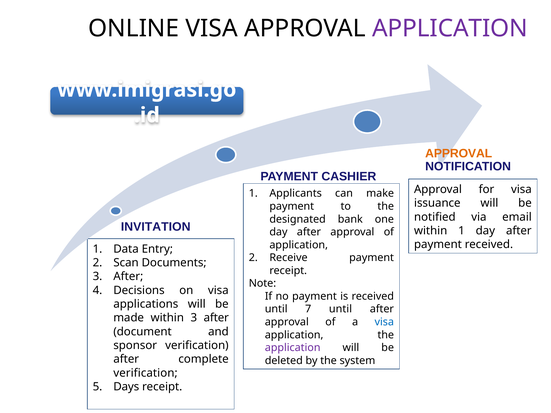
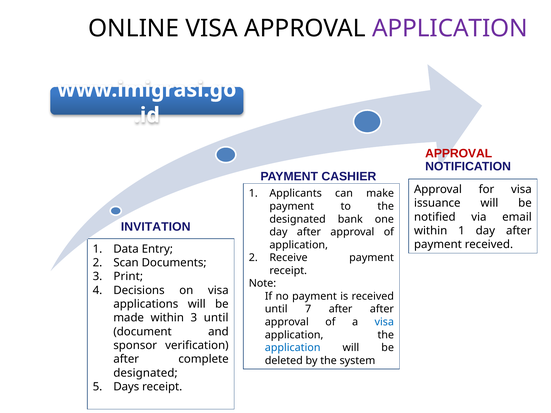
APPROVAL at (459, 153) colour: orange -> red
After at (128, 277): After -> Print
7 until: until -> after
within 3 after: after -> until
application at (293, 348) colour: purple -> blue
verification at (145, 373): verification -> designated
